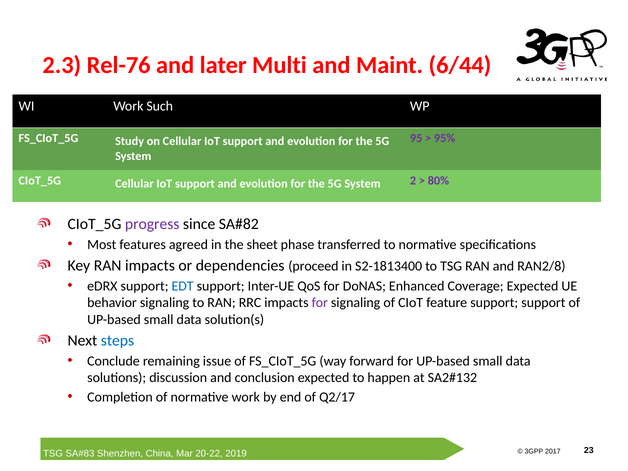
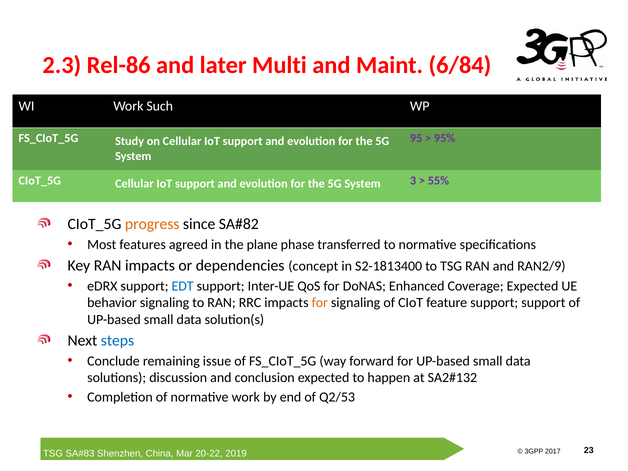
Rel-76: Rel-76 -> Rel-86
6/44: 6/44 -> 6/84
2: 2 -> 3
80%: 80% -> 55%
progress colour: purple -> orange
sheet: sheet -> plane
proceed: proceed -> concept
RAN2/8: RAN2/8 -> RAN2/9
for at (320, 303) colour: purple -> orange
Q2/17: Q2/17 -> Q2/53
